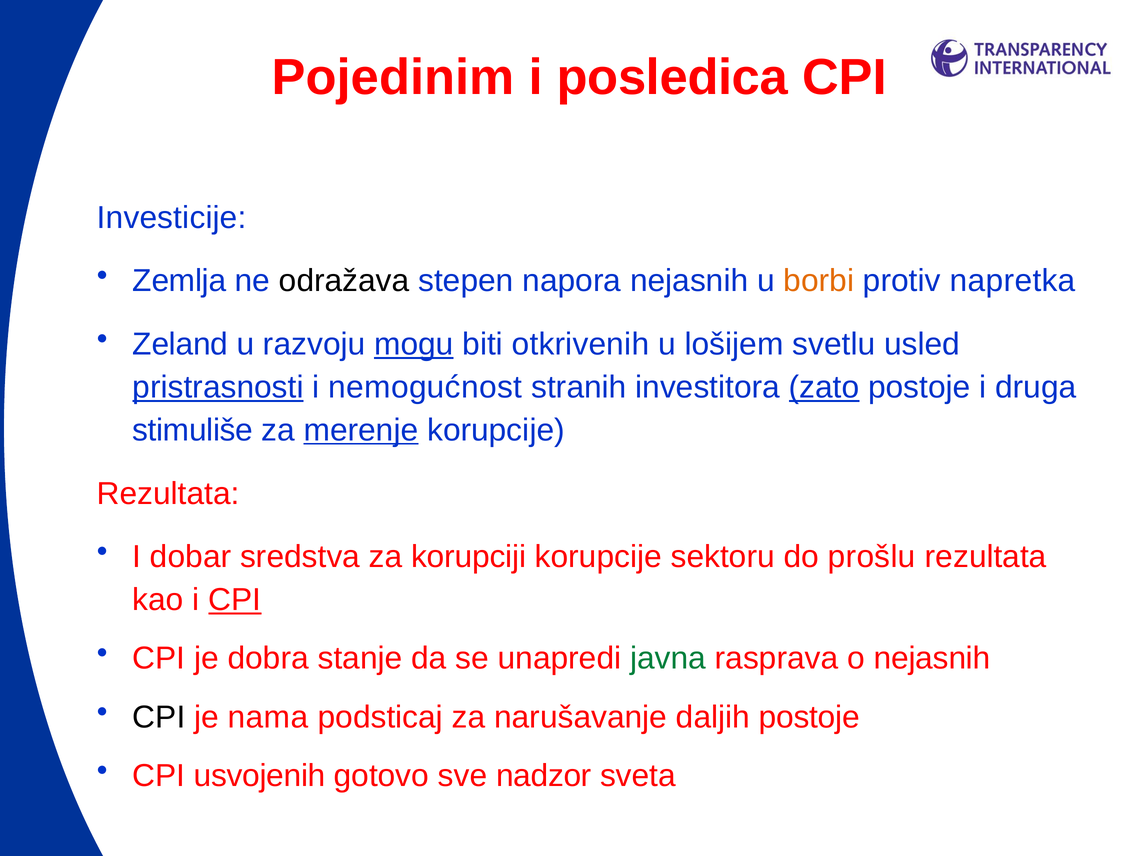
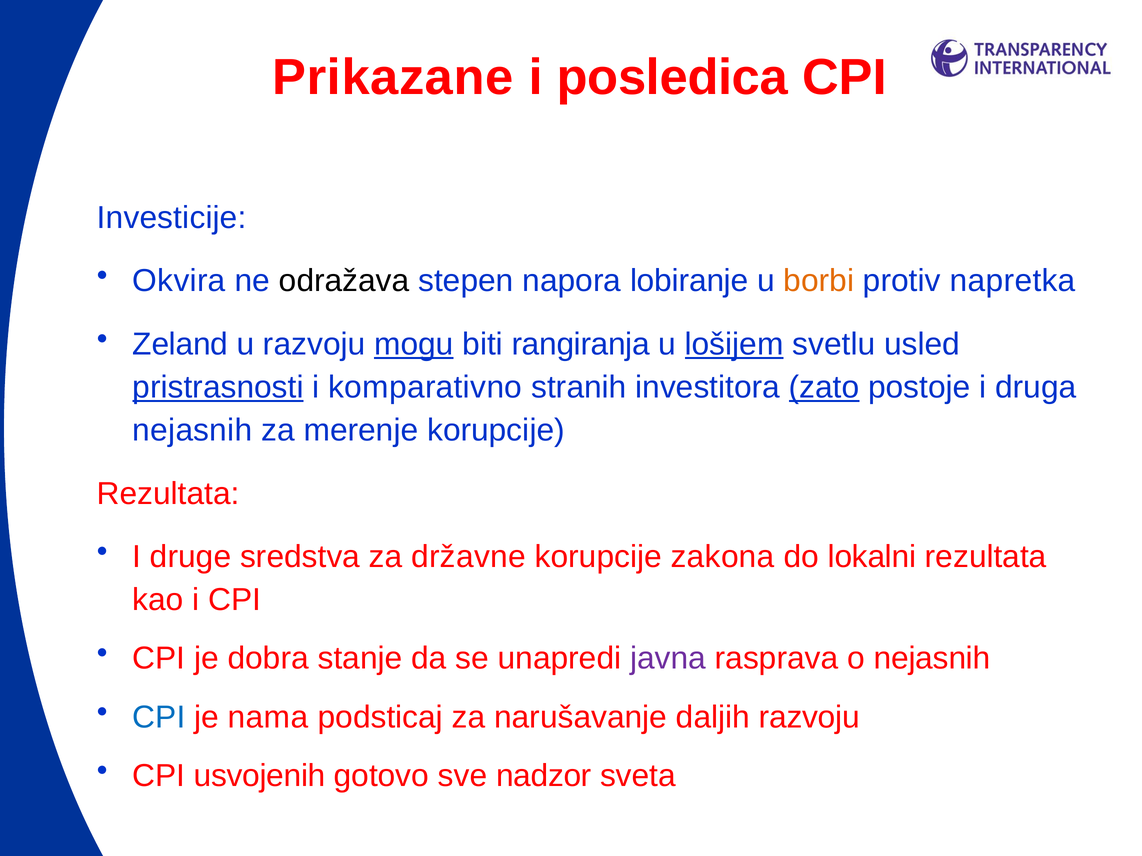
Pojedinim: Pojedinim -> Prikazane
Zemlja: Zemlja -> Okvira
napora nejasnih: nejasnih -> lobiranje
otkrivenih: otkrivenih -> rangiranja
lošijem underline: none -> present
nemogućnost: nemogućnost -> komparativno
stimuliše at (193, 430): stimuliše -> nejasnih
merenje underline: present -> none
dobar: dobar -> druge
korupciji: korupciji -> državne
sektoru: sektoru -> zakona
prošlu: prošlu -> lokalni
CPI at (235, 600) underline: present -> none
javna colour: green -> purple
CPI at (159, 718) colour: black -> blue
daljih postoje: postoje -> razvoju
